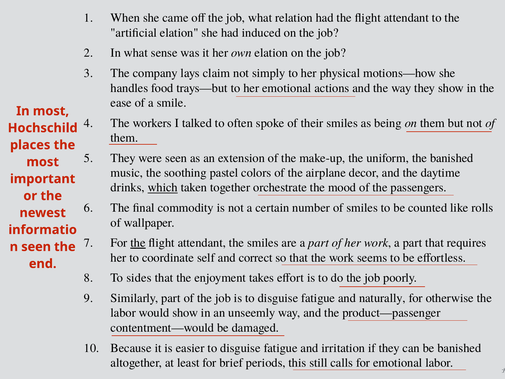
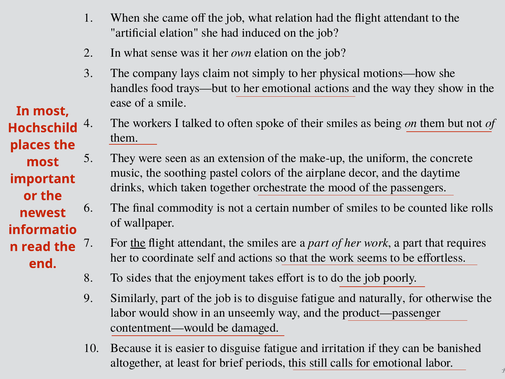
the banished: banished -> concrete
which underline: present -> none
seen at (36, 247): seen -> read
and correct: correct -> actions
